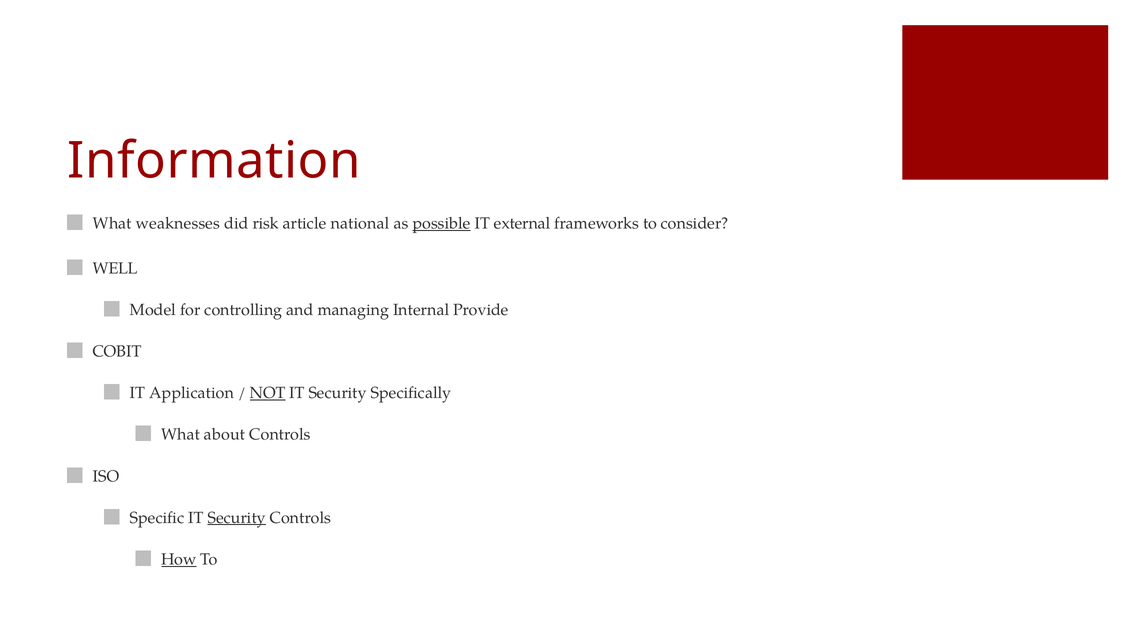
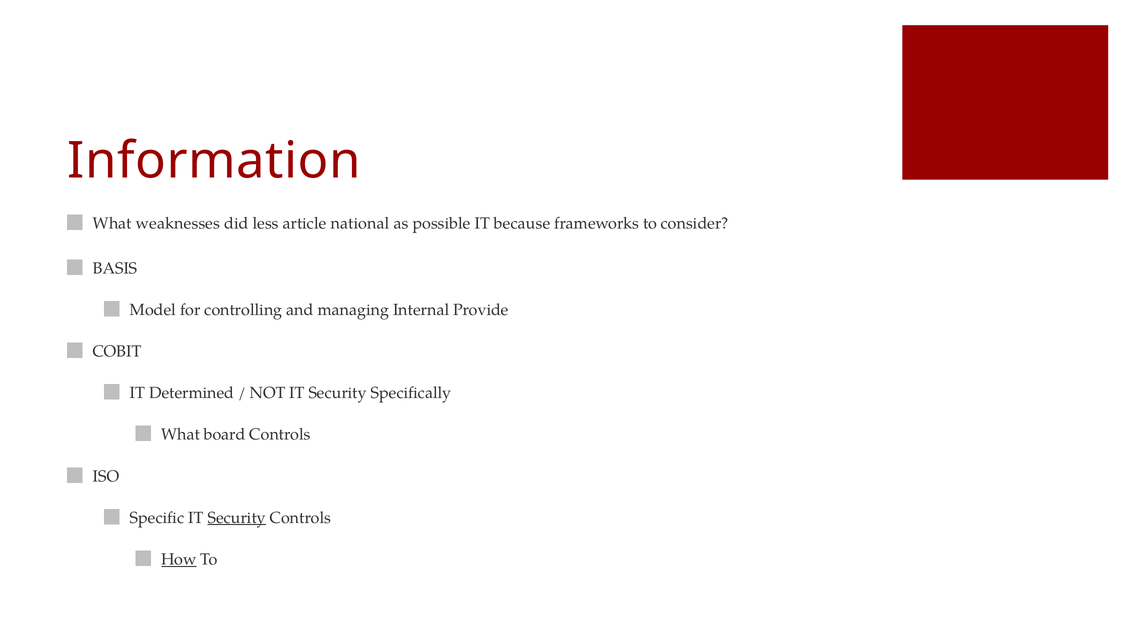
risk: risk -> less
possible underline: present -> none
external: external -> because
WELL: WELL -> BASIS
Application: Application -> Determined
NOT underline: present -> none
about: about -> board
